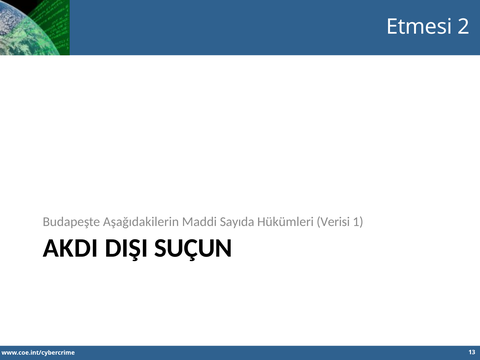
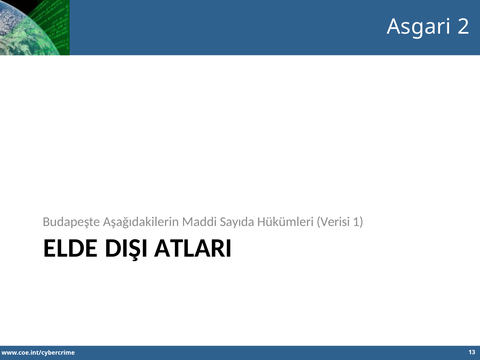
Etmesi: Etmesi -> Asgari
AKDI: AKDI -> ELDE
SUÇUN: SUÇUN -> ATLARI
